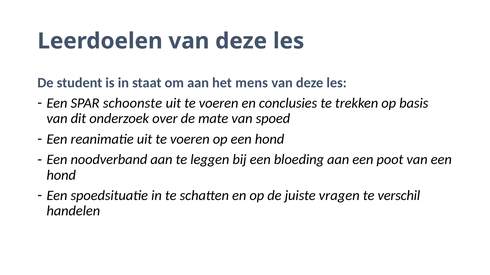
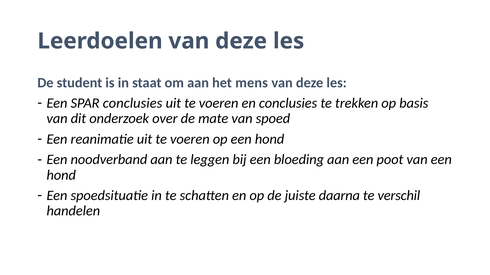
SPAR schoonste: schoonste -> conclusies
vragen: vragen -> daarna
